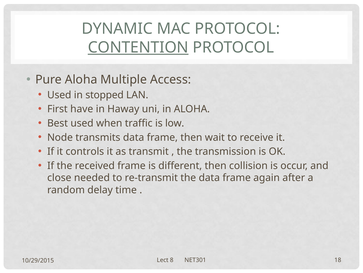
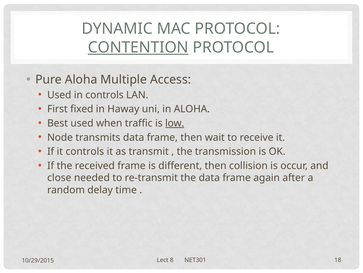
in stopped: stopped -> controls
have: have -> fixed
low underline: none -> present
